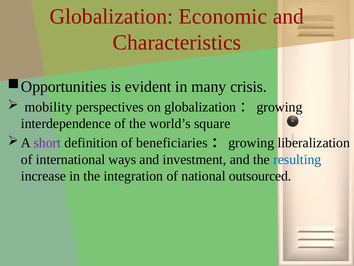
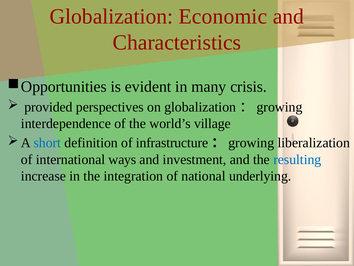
mobility: mobility -> provided
square: square -> village
short colour: purple -> blue
beneficiaries: beneficiaries -> infrastructure
outsourced: outsourced -> underlying
